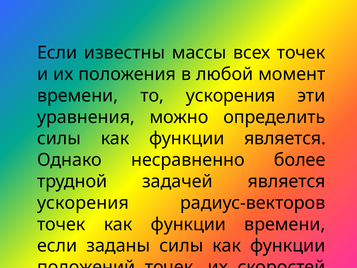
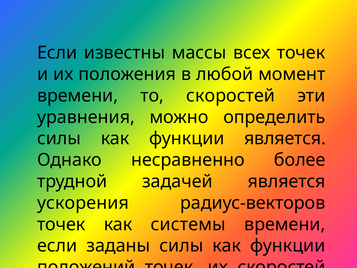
то ускорения: ускорения -> скоростей
точек как функции: функции -> системы
